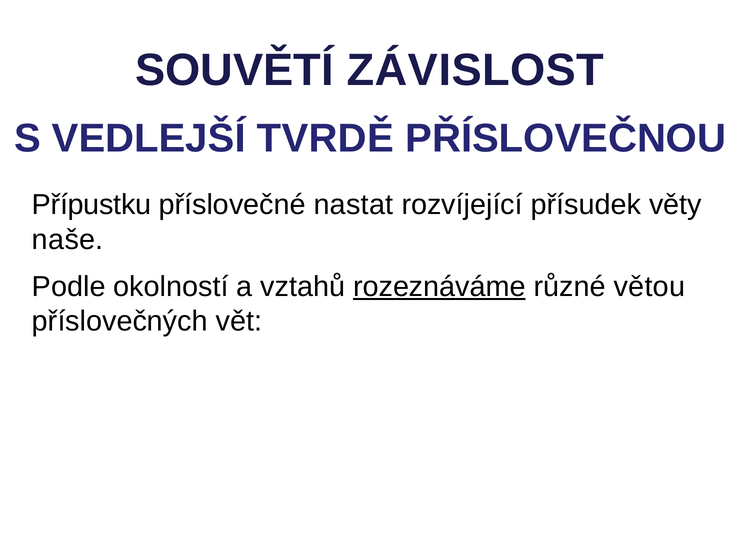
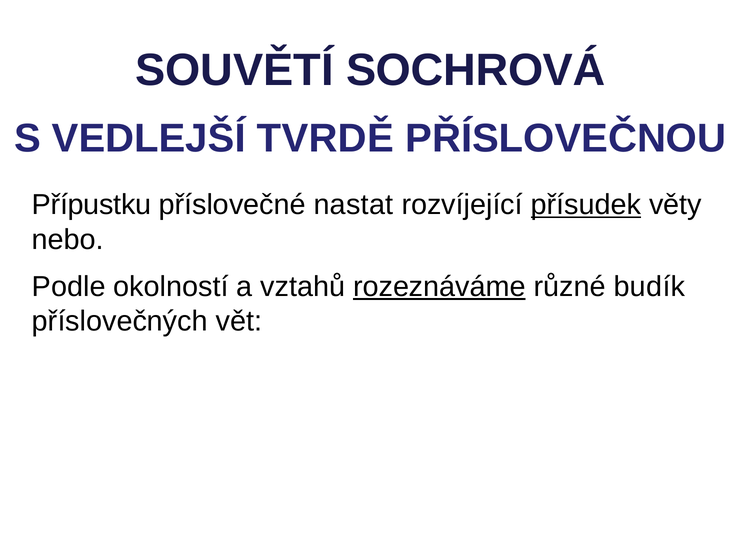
ZÁVISLOST: ZÁVISLOST -> SOCHROVÁ
přísudek underline: none -> present
naše: naše -> nebo
větou: větou -> budík
